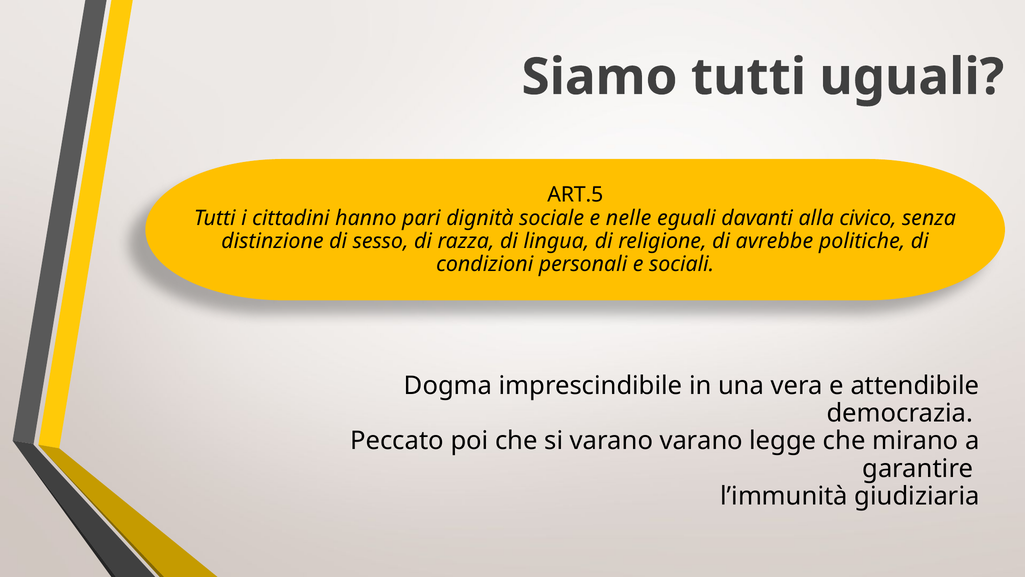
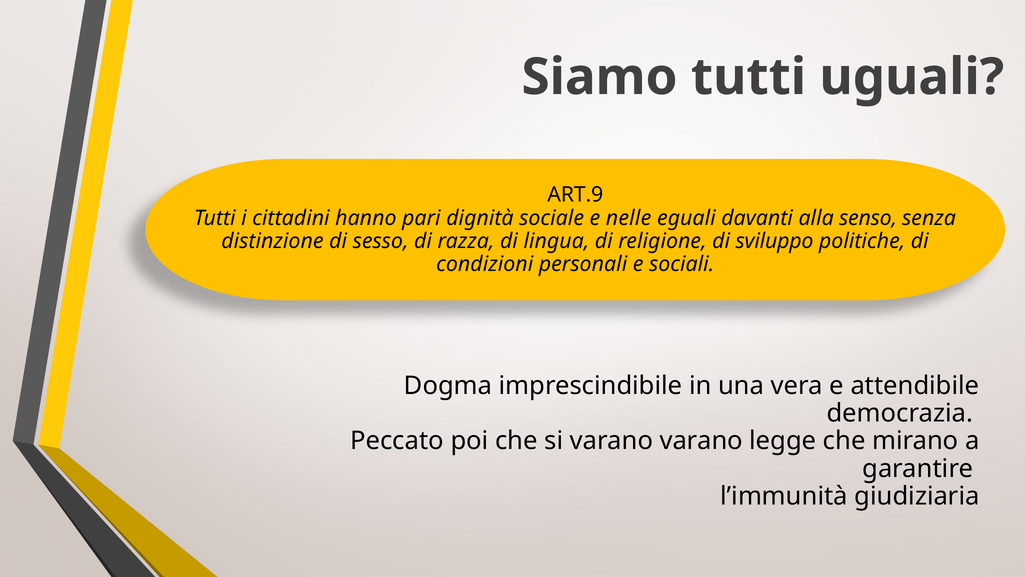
ART.5: ART.5 -> ART.9
civico: civico -> senso
avrebbe: avrebbe -> sviluppo
